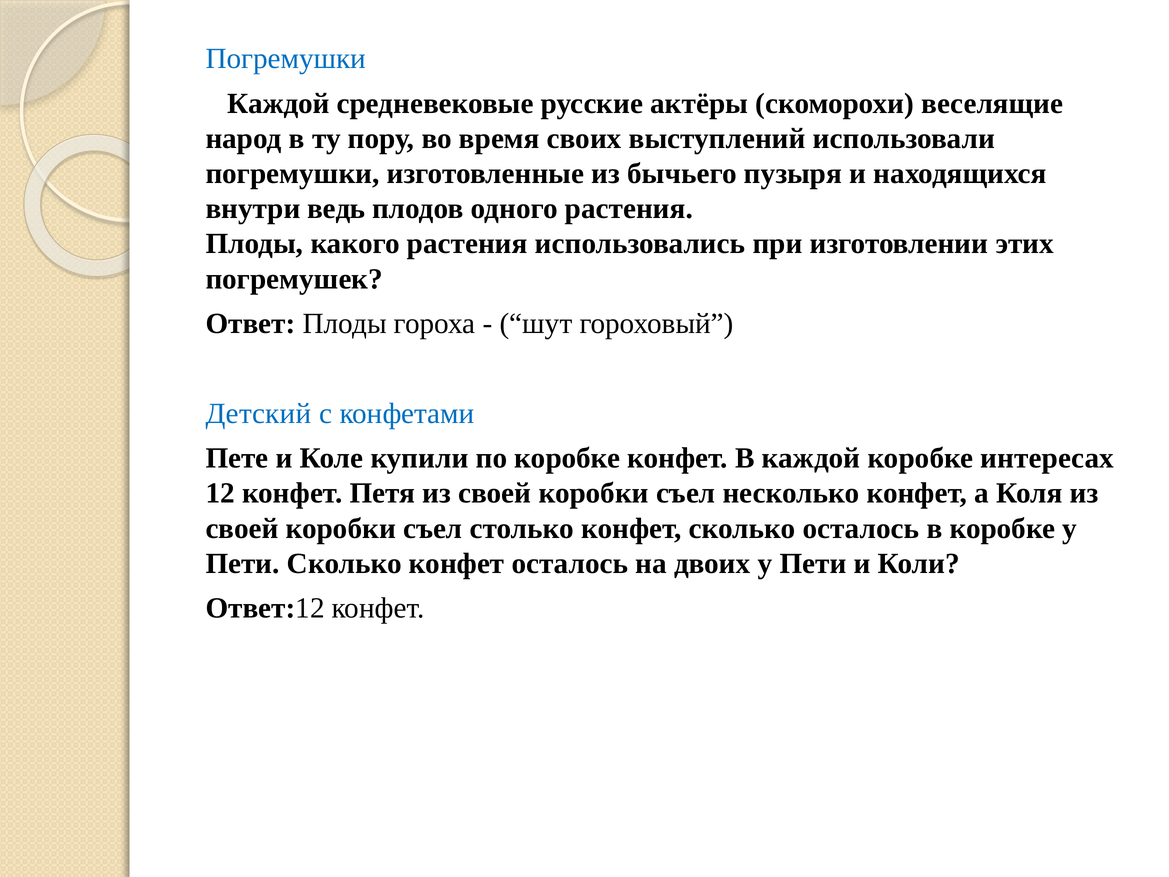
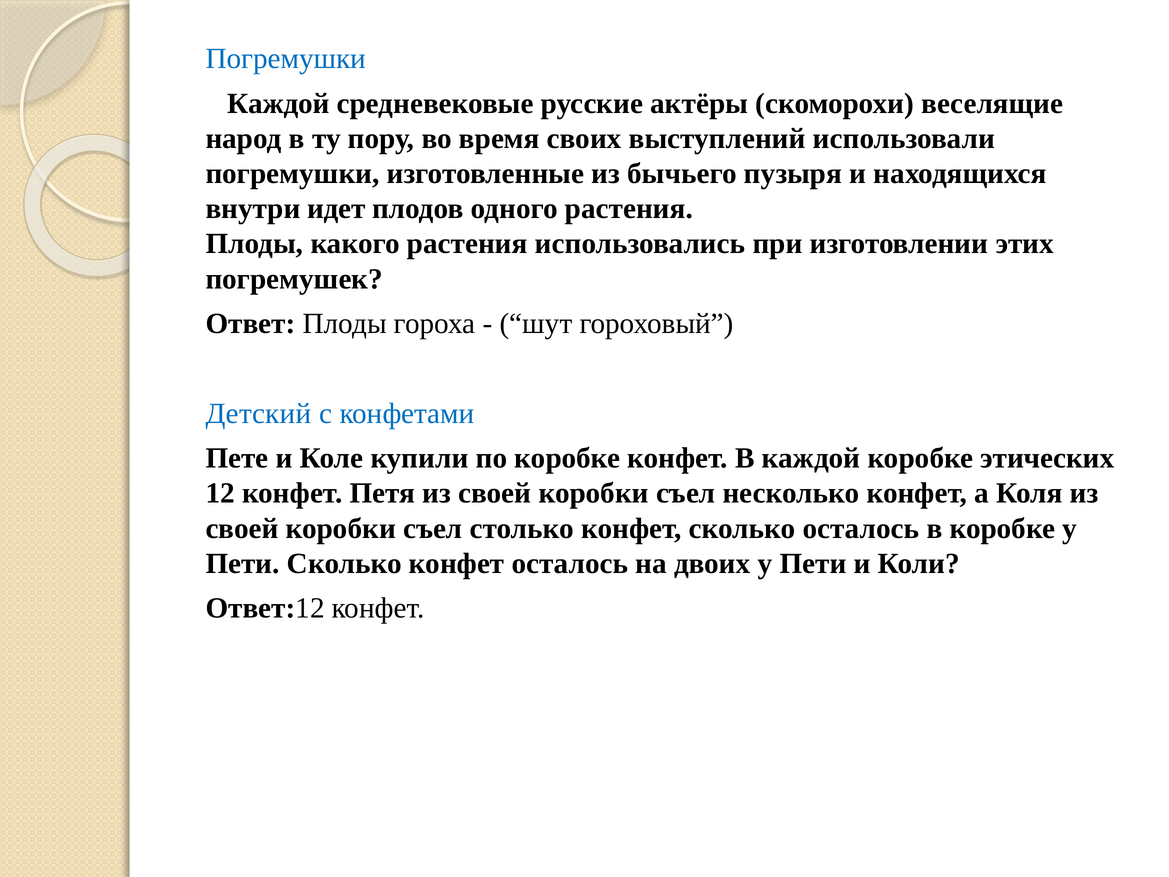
ведь: ведь -> идет
интересах: интересах -> этических
